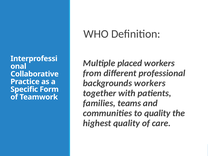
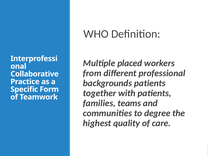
backgrounds workers: workers -> patients
to quality: quality -> degree
